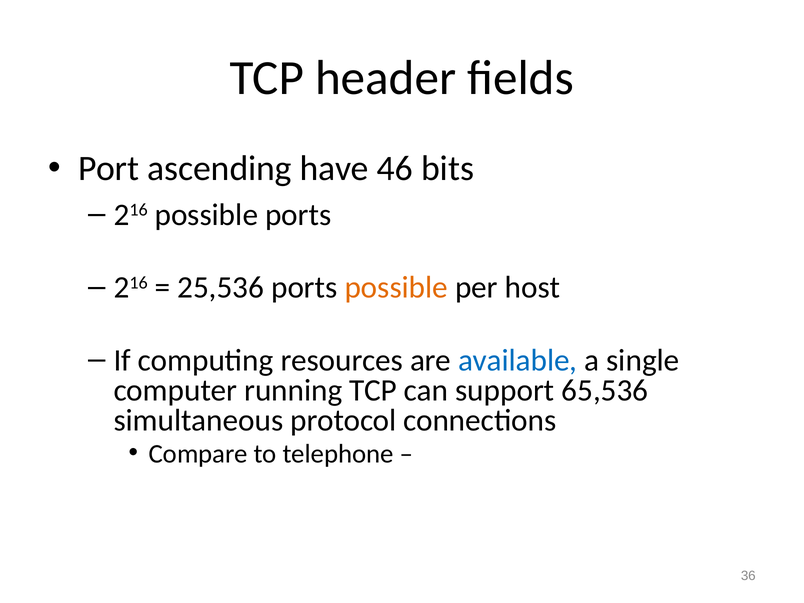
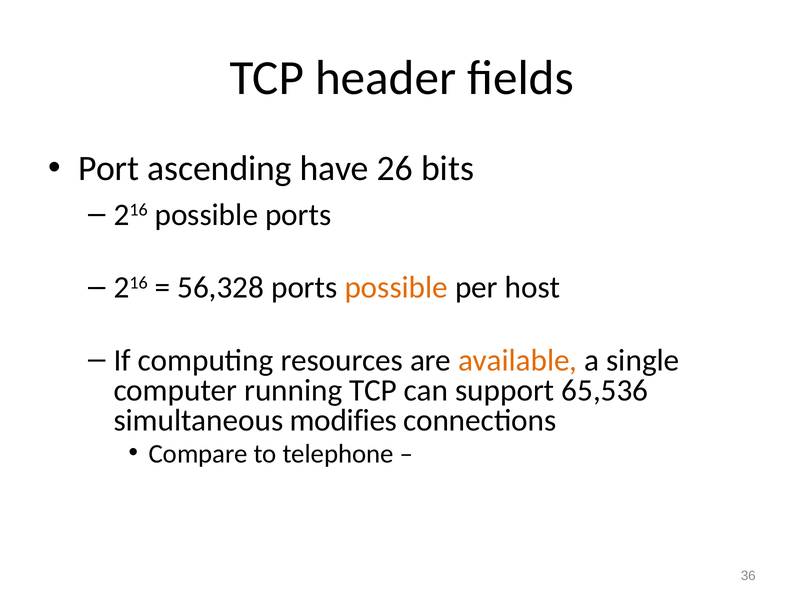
46: 46 -> 26
25,536: 25,536 -> 56,328
available colour: blue -> orange
protocol: protocol -> modifies
